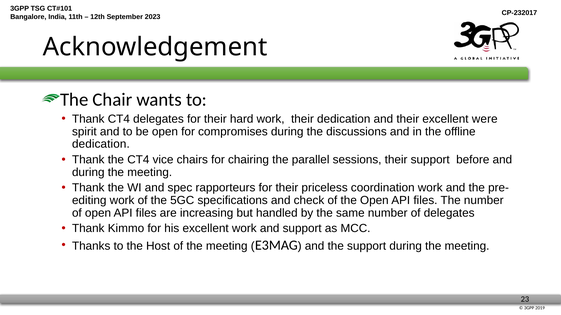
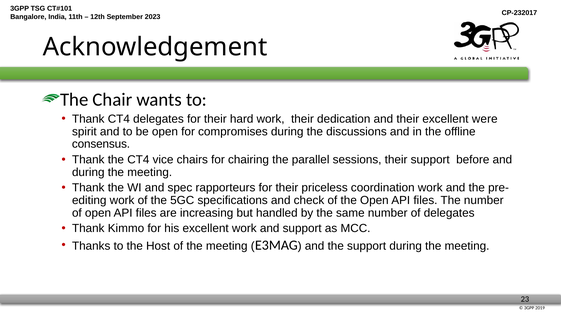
dedication at (101, 144): dedication -> consensus
